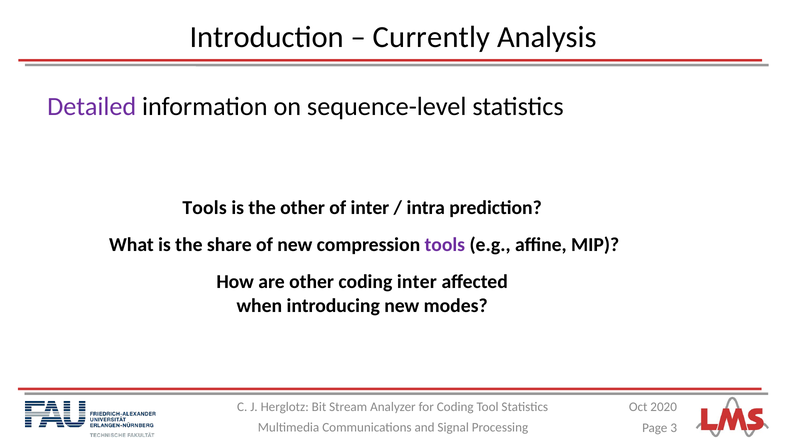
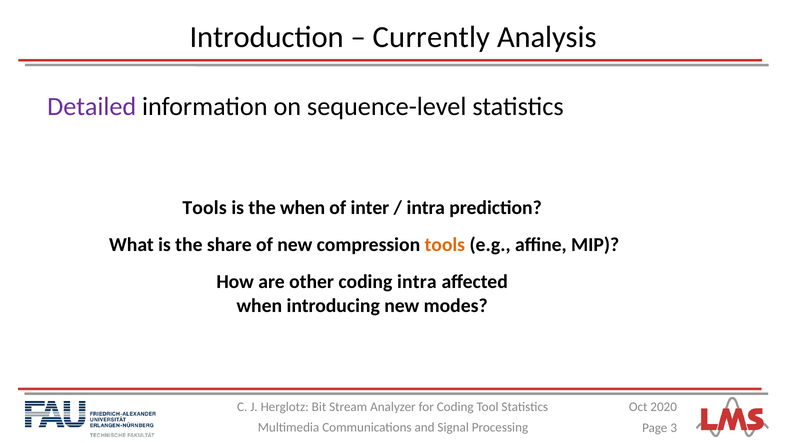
the other: other -> when
tools at (445, 245) colour: purple -> orange
coding inter: inter -> intra
